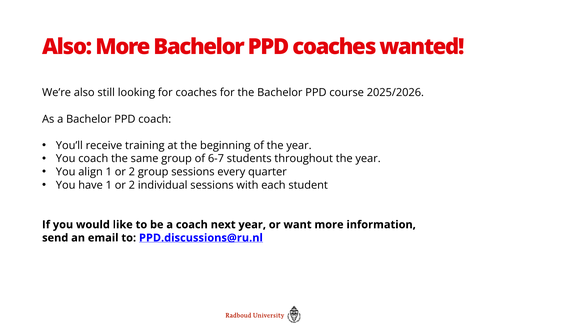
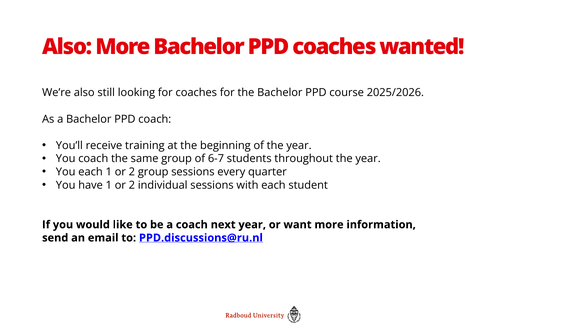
You align: align -> each
